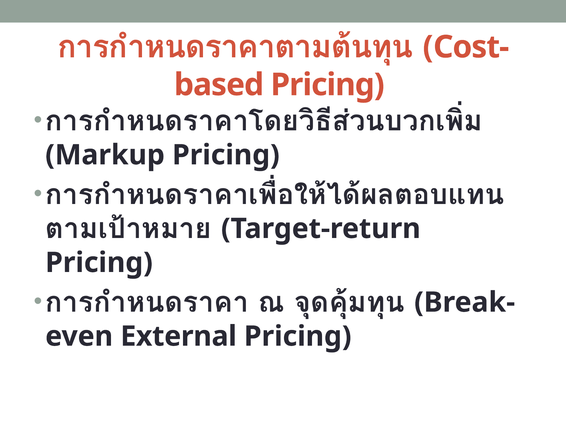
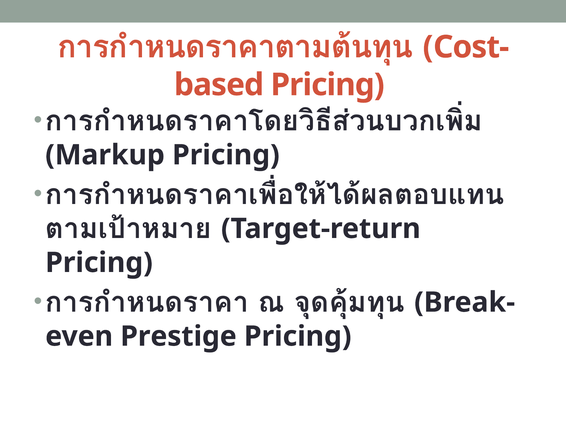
External: External -> Prestige
